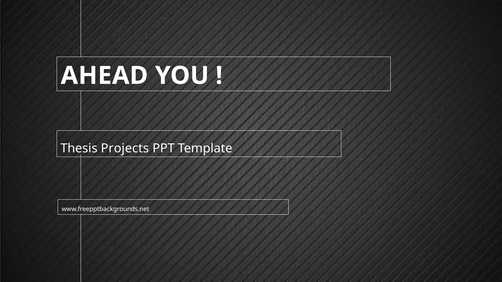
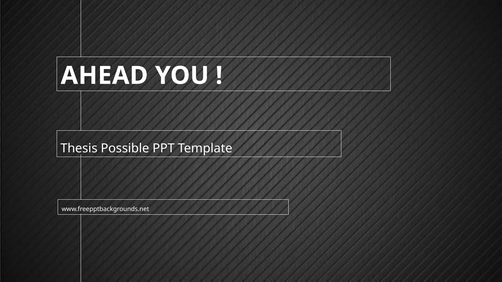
Projects: Projects -> Possible
